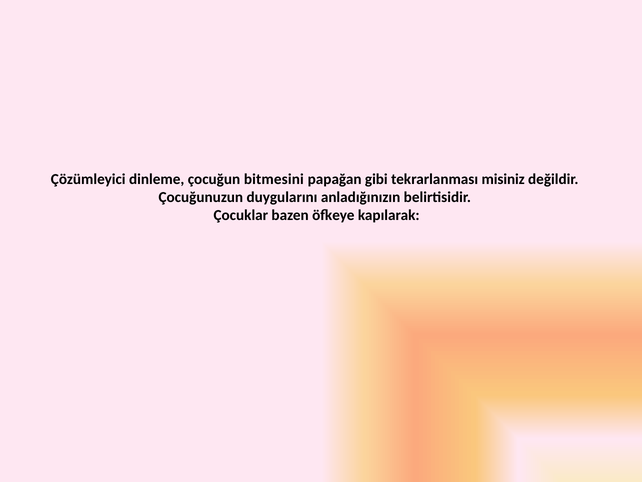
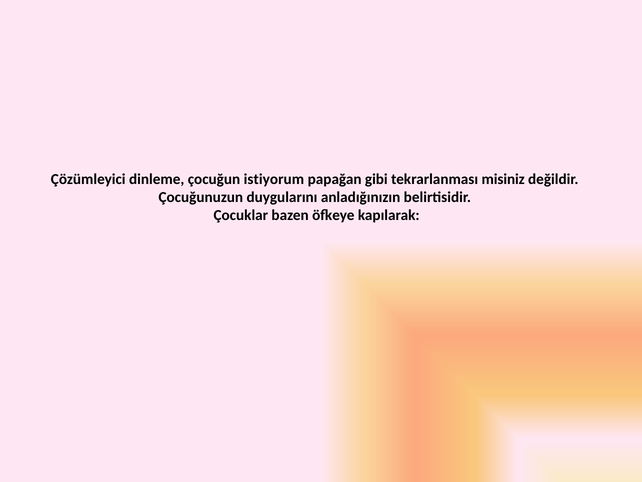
bitmesini: bitmesini -> istiyorum
